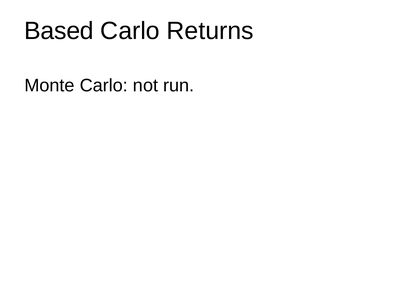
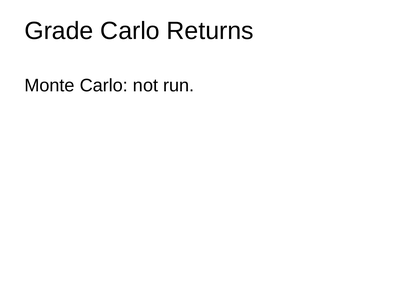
Based: Based -> Grade
